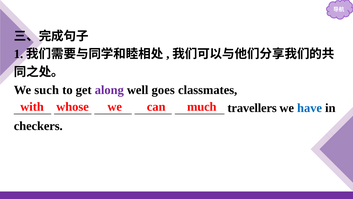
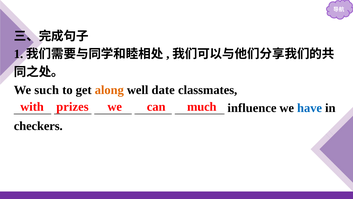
along colour: purple -> orange
goes: goes -> date
whose: whose -> prizes
travellers: travellers -> influence
